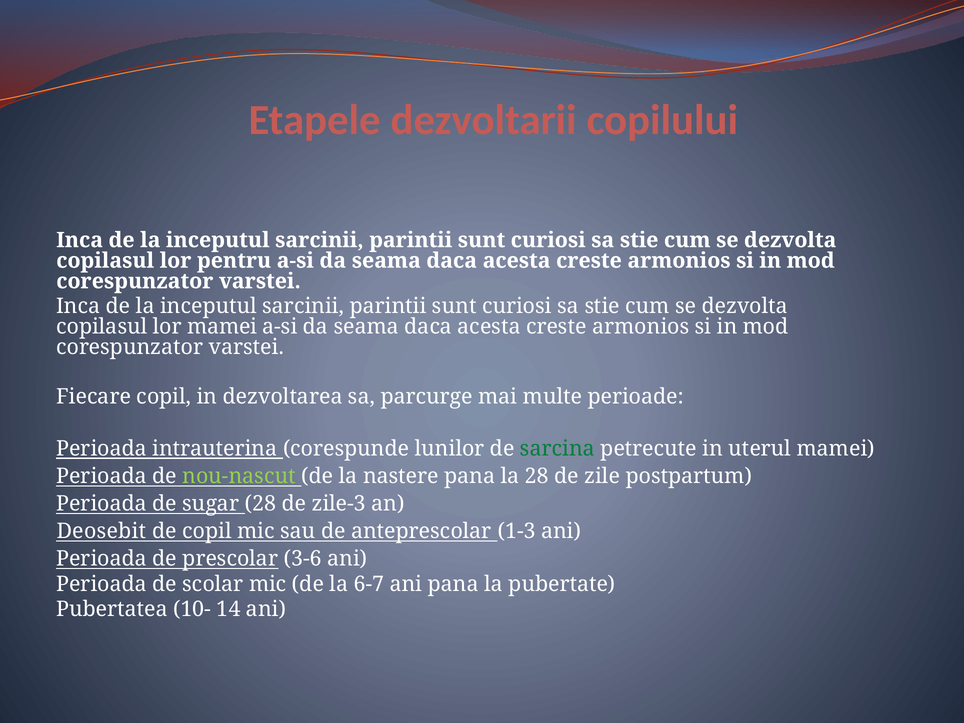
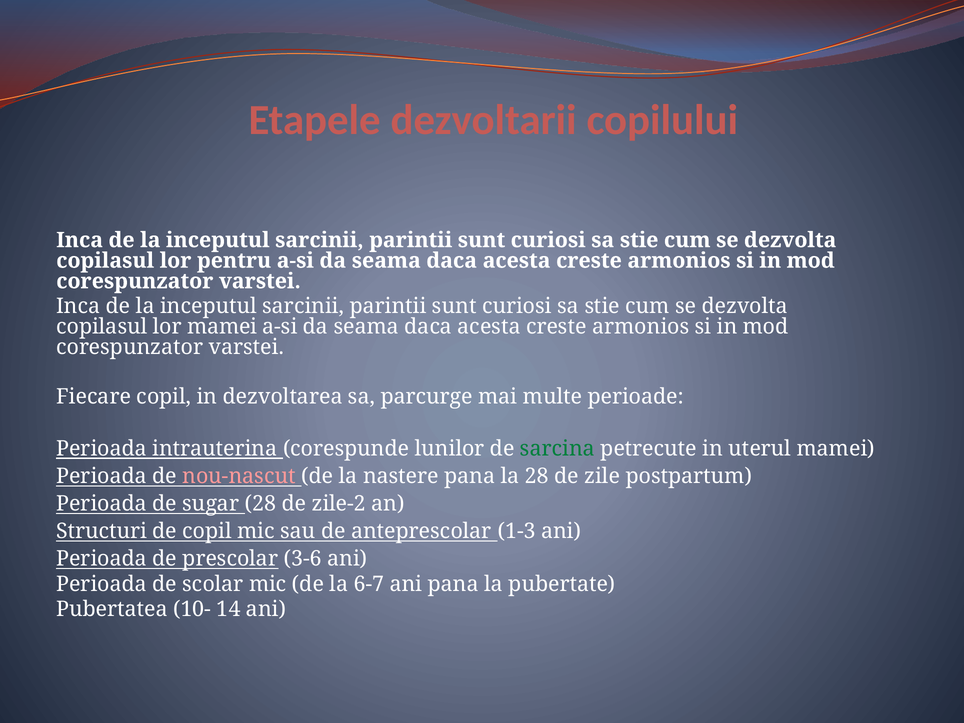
nou-nascut colour: light green -> pink
zile-3: zile-3 -> zile-2
Deosebit: Deosebit -> Structuri
